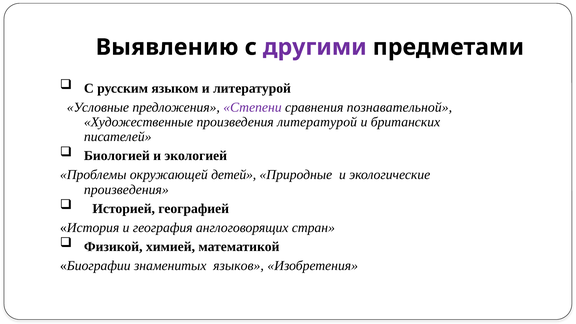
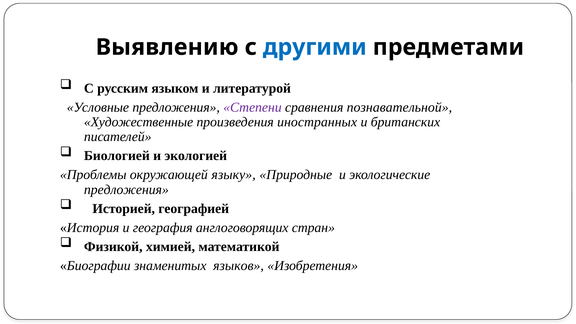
другими colour: purple -> blue
произведения литературой: литературой -> иностранных
детей: детей -> языку
произведения at (126, 190): произведения -> предложения
